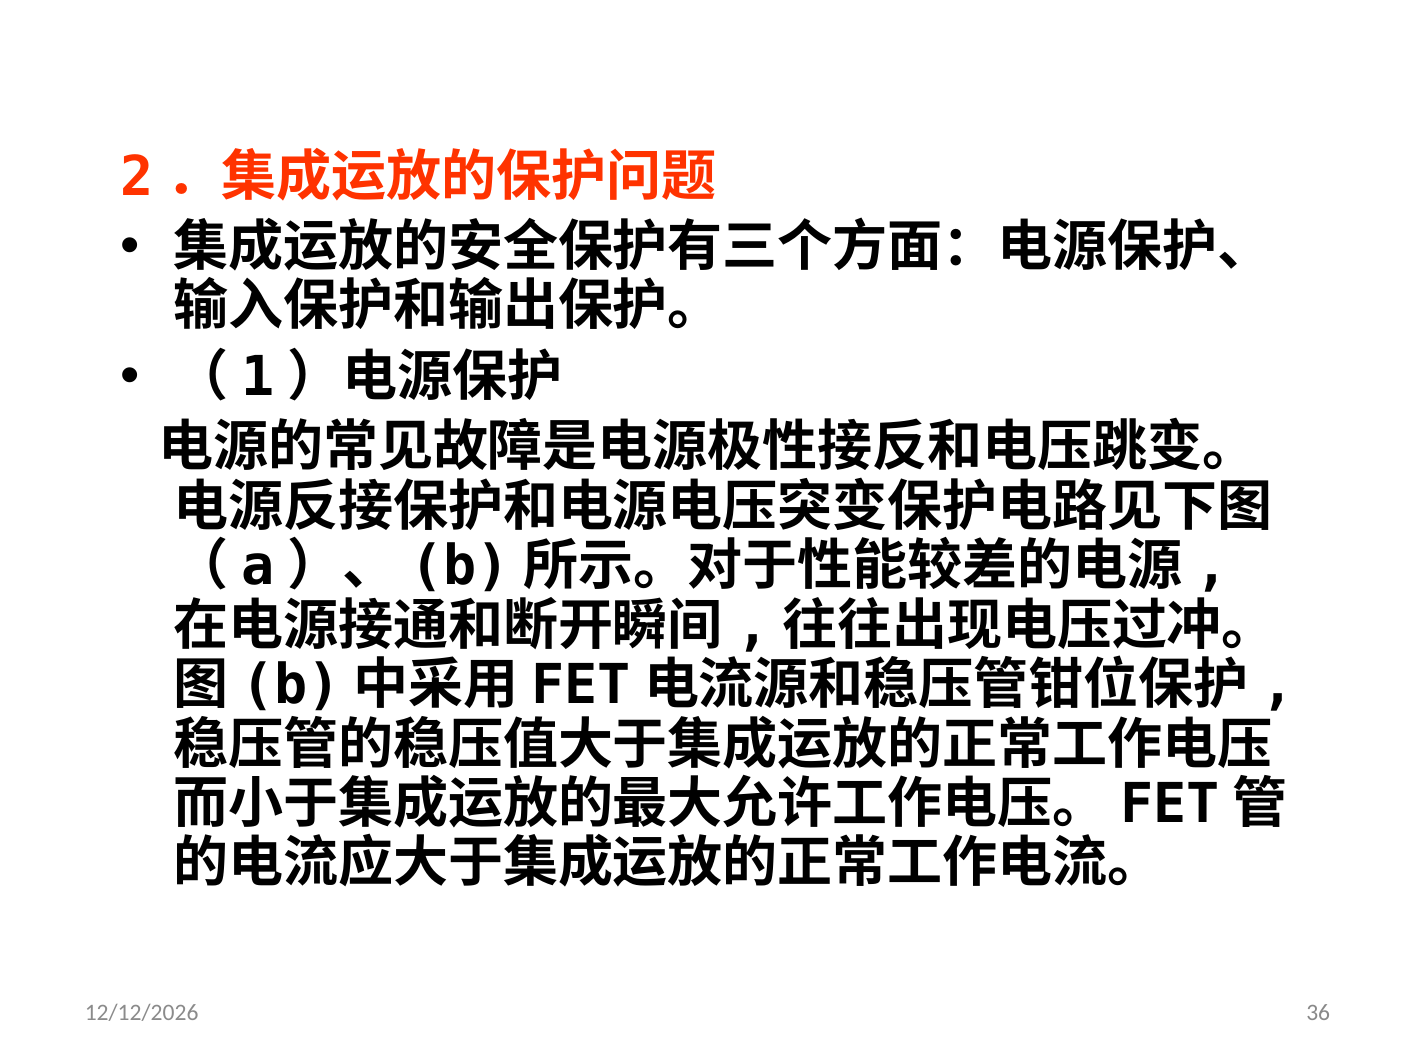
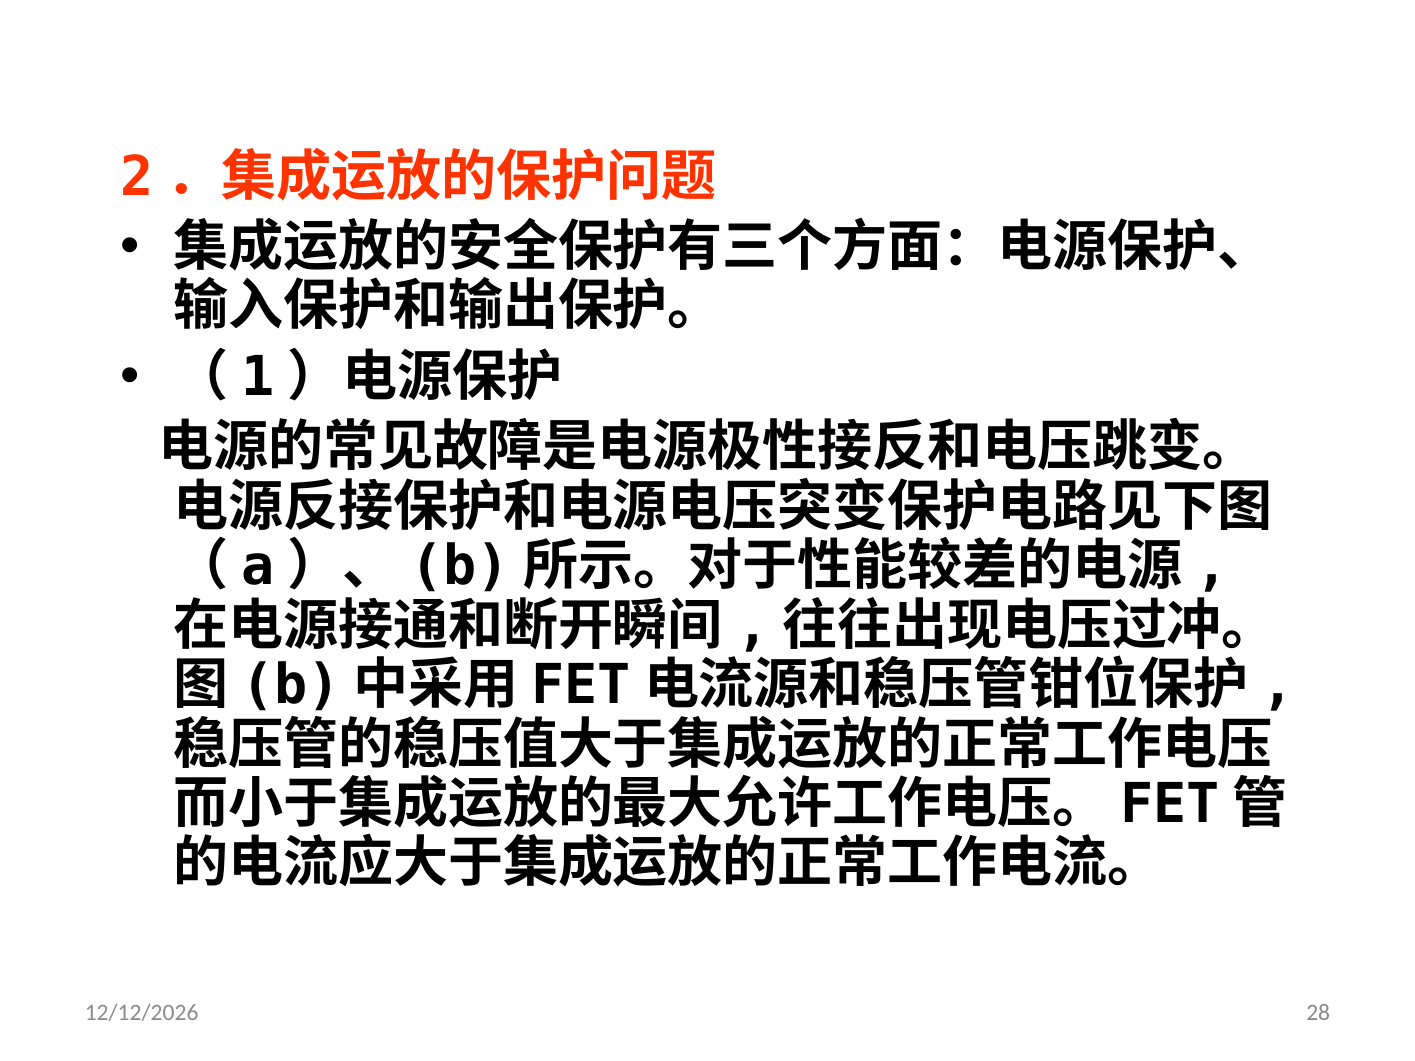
36: 36 -> 28
